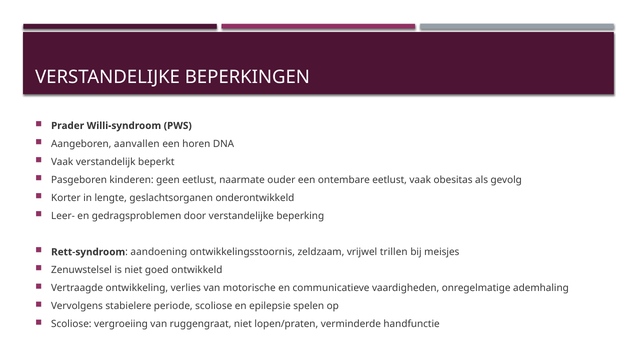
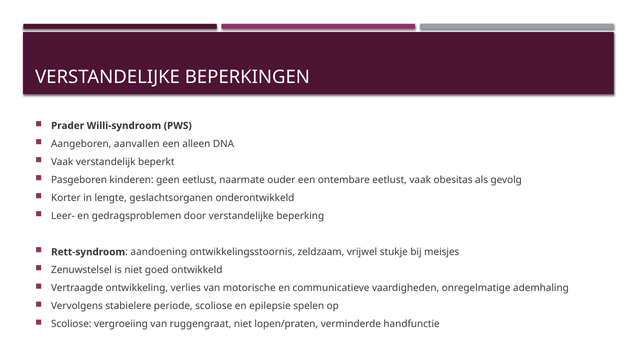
horen: horen -> alleen
trillen: trillen -> stukje
